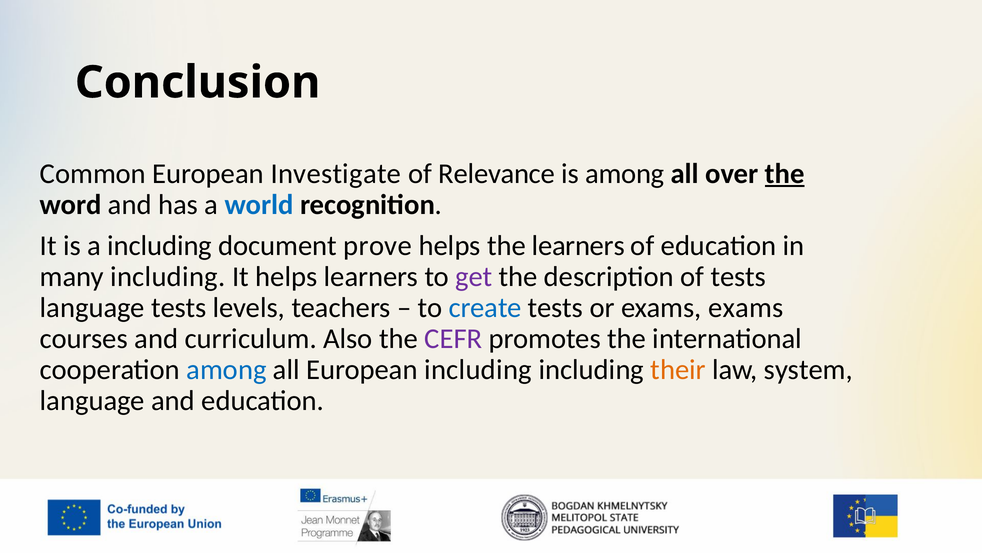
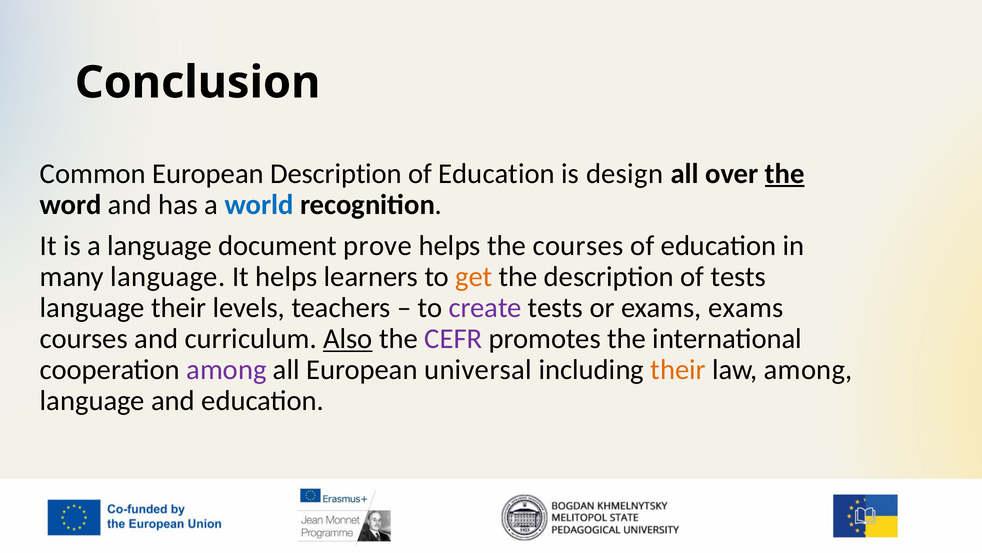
European Investigate: Investigate -> Description
Relevance at (497, 173): Relevance -> Education
is among: among -> design
a including: including -> language
the learners: learners -> courses
many including: including -> language
get colour: purple -> orange
language tests: tests -> their
create colour: blue -> purple
Also underline: none -> present
among at (226, 369) colour: blue -> purple
European including: including -> universal
law system: system -> among
